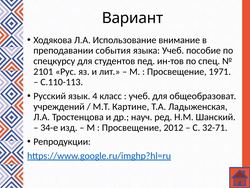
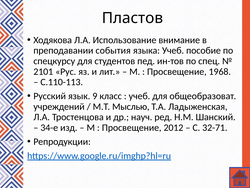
Вариант: Вариант -> Пластов
1971: 1971 -> 1968
4: 4 -> 9
Картине: Картине -> Мыслью
